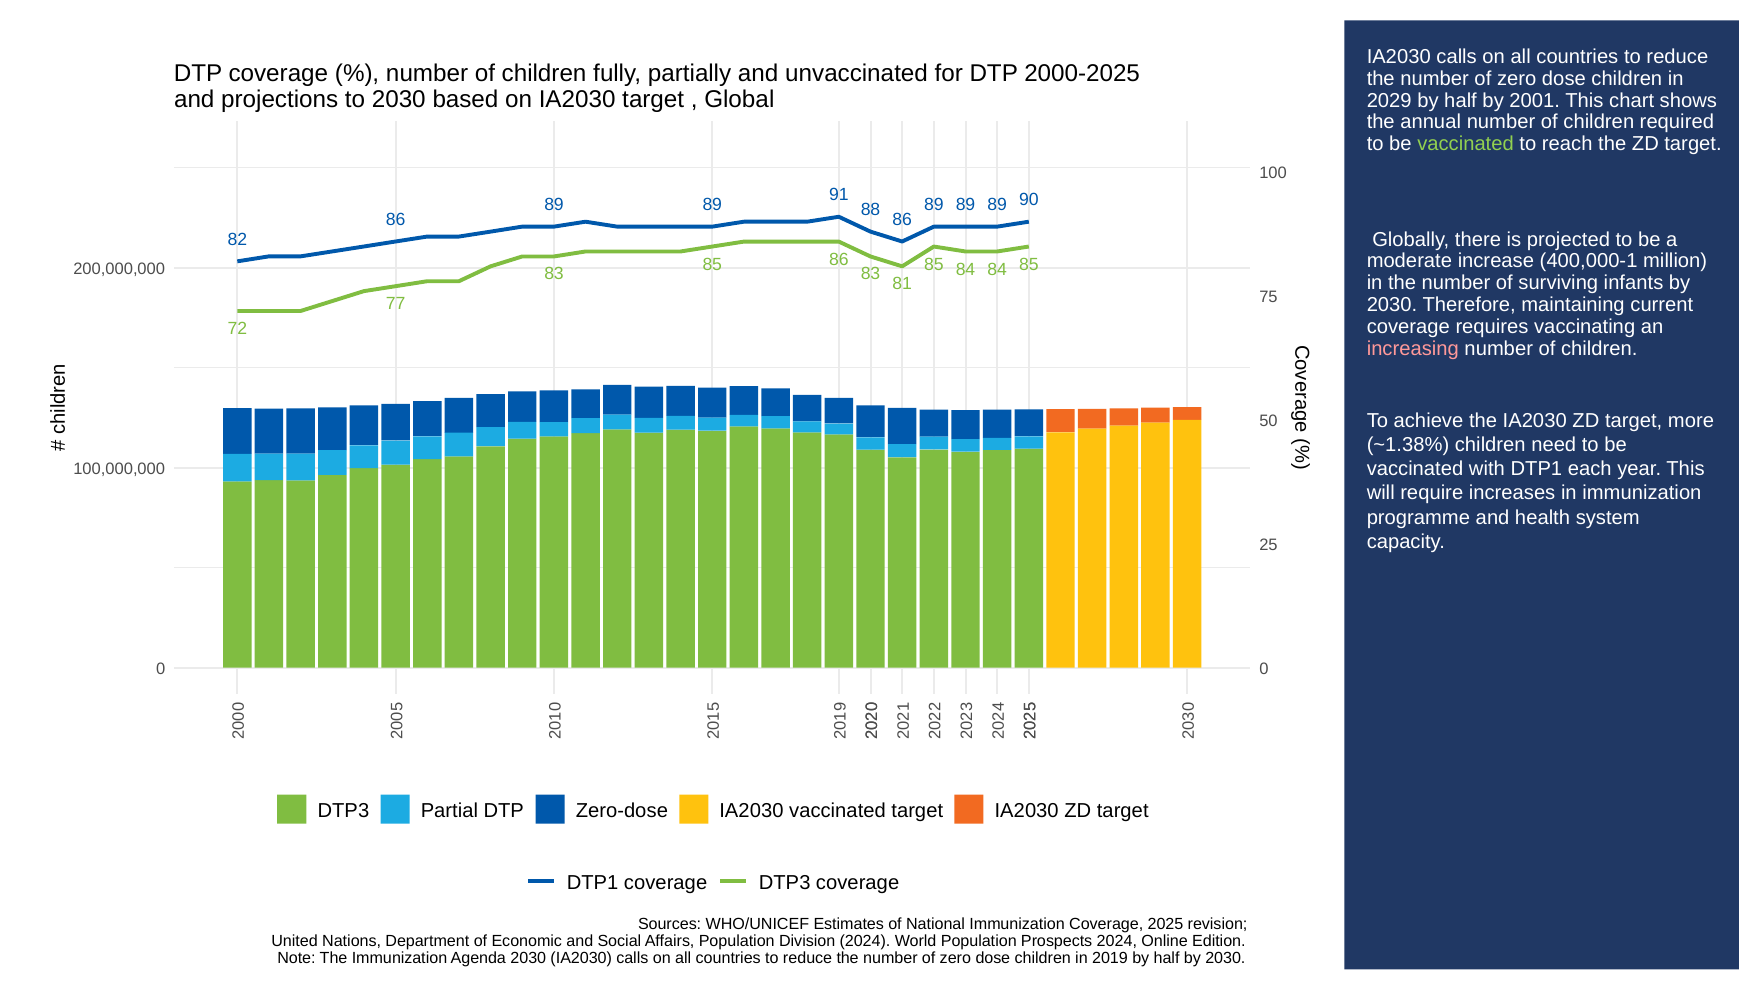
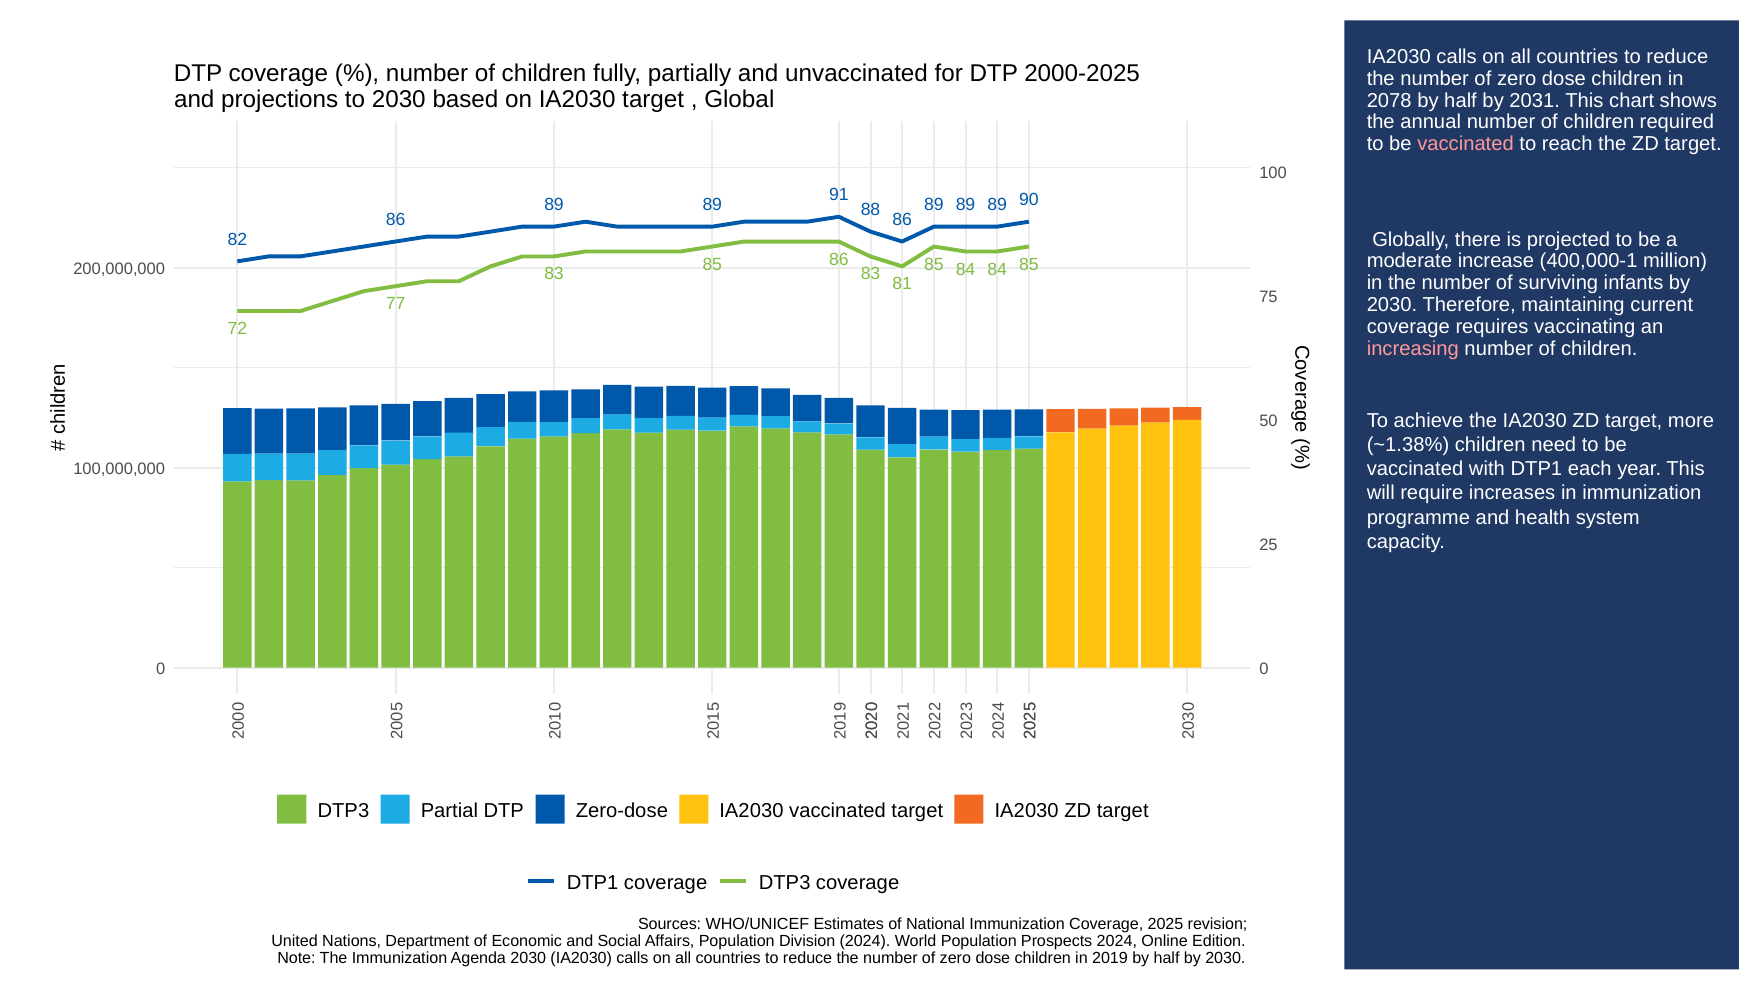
2029: 2029 -> 2078
2001: 2001 -> 2031
vaccinated at (1466, 144) colour: light green -> pink
